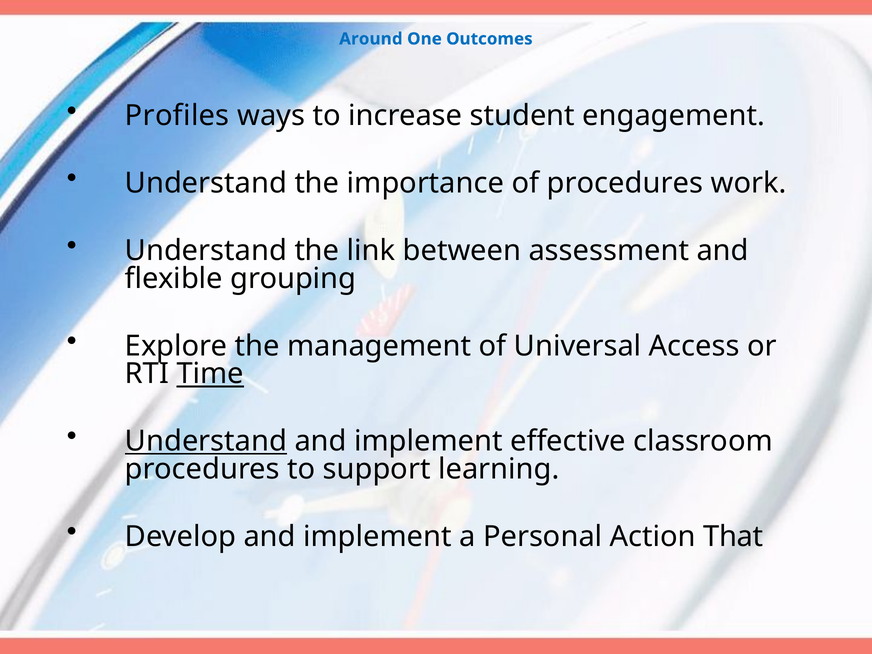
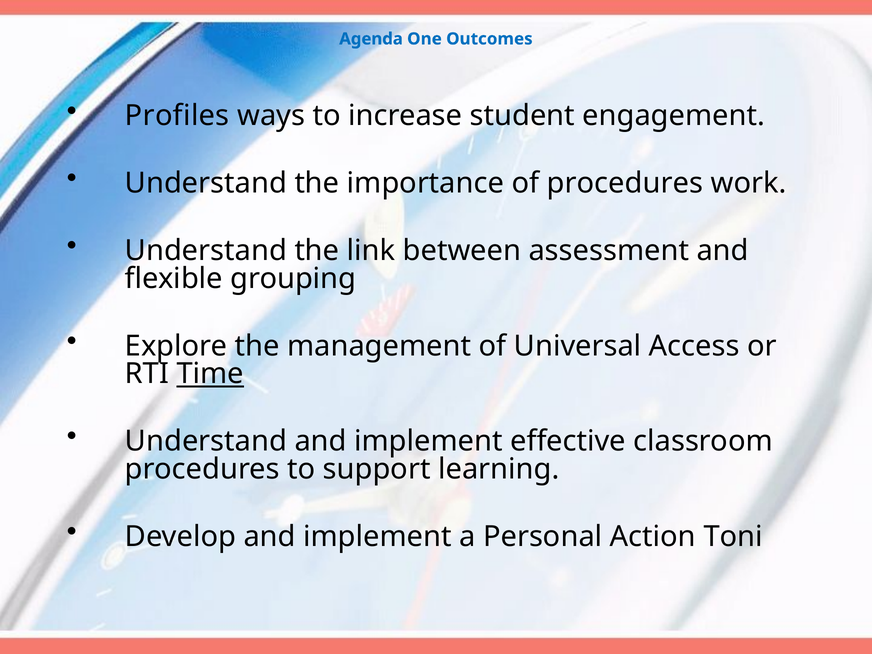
Around: Around -> Agenda
Understand at (206, 441) underline: present -> none
That: That -> Toni
